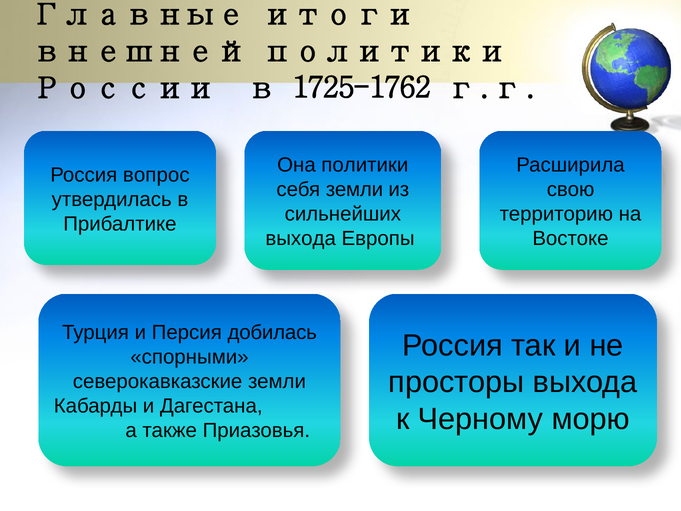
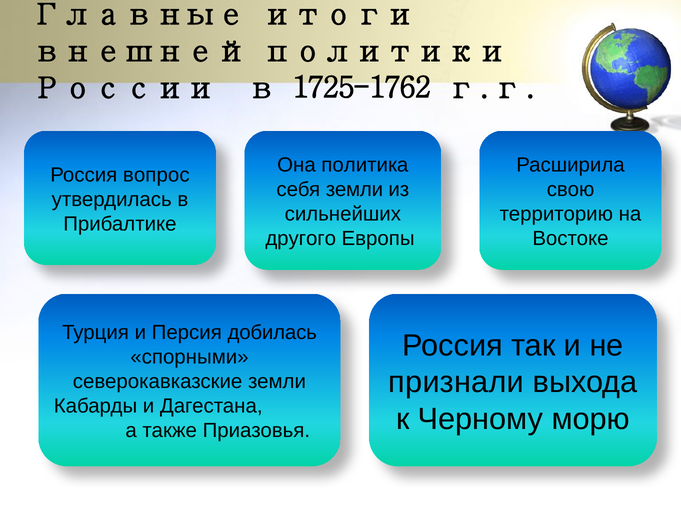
Она политики: политики -> политика
выхода at (301, 239): выхода -> другого
просторы: просторы -> признали
